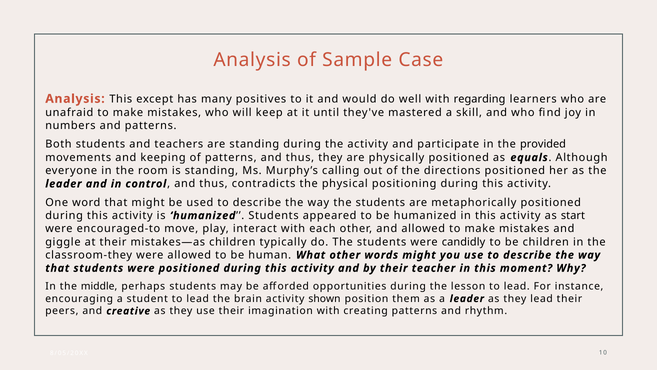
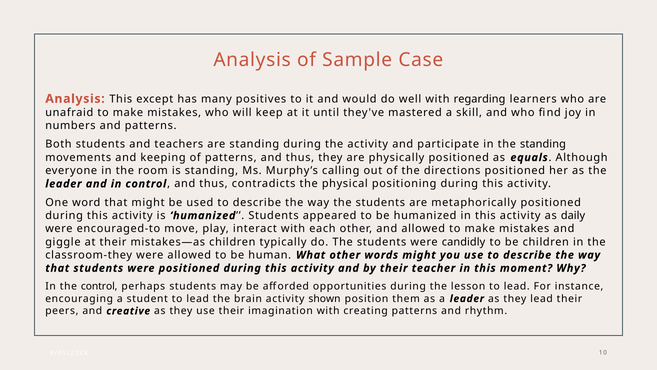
the provided: provided -> standing
start: start -> daily
the middle: middle -> control
